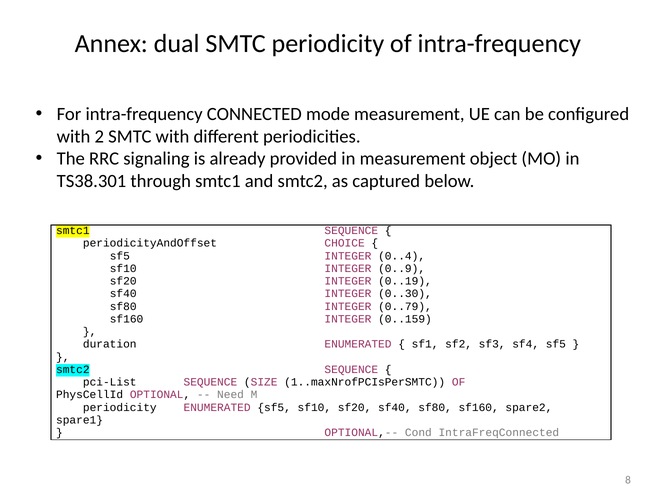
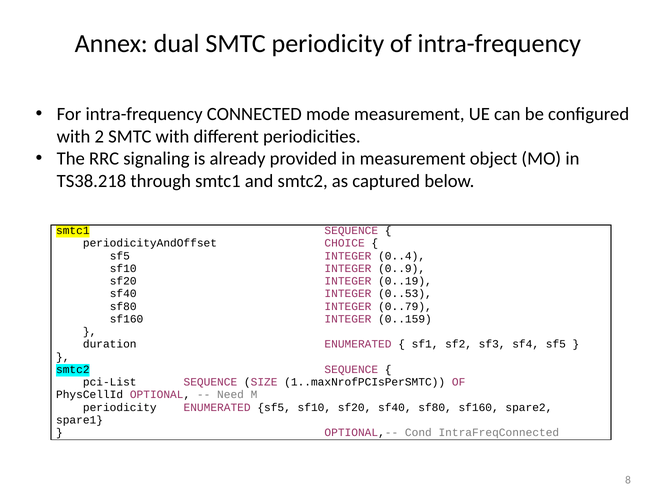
TS38.301: TS38.301 -> TS38.218
0..30: 0..30 -> 0..53
